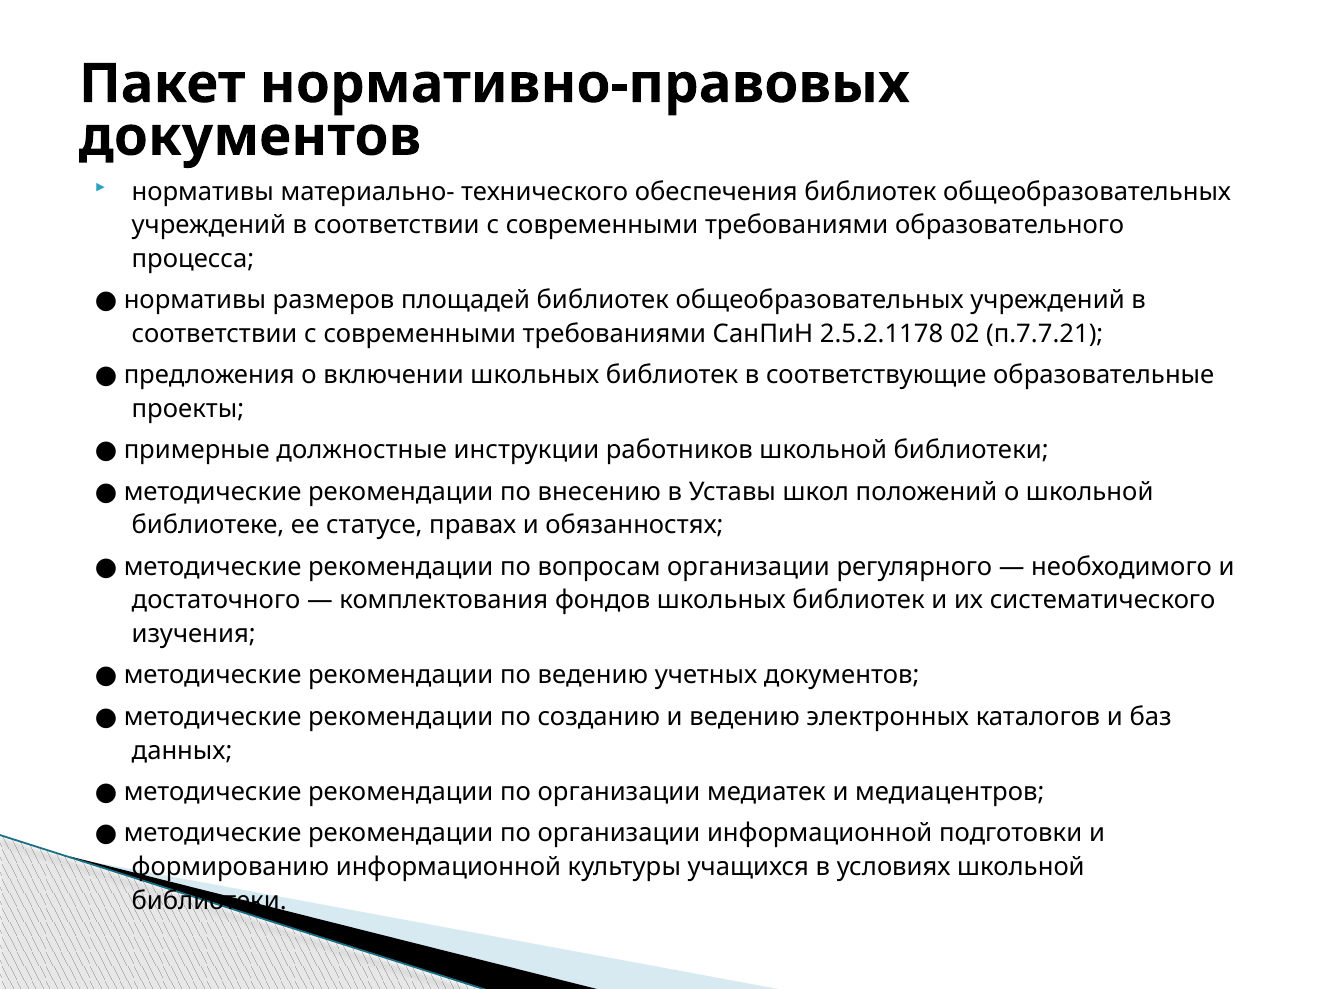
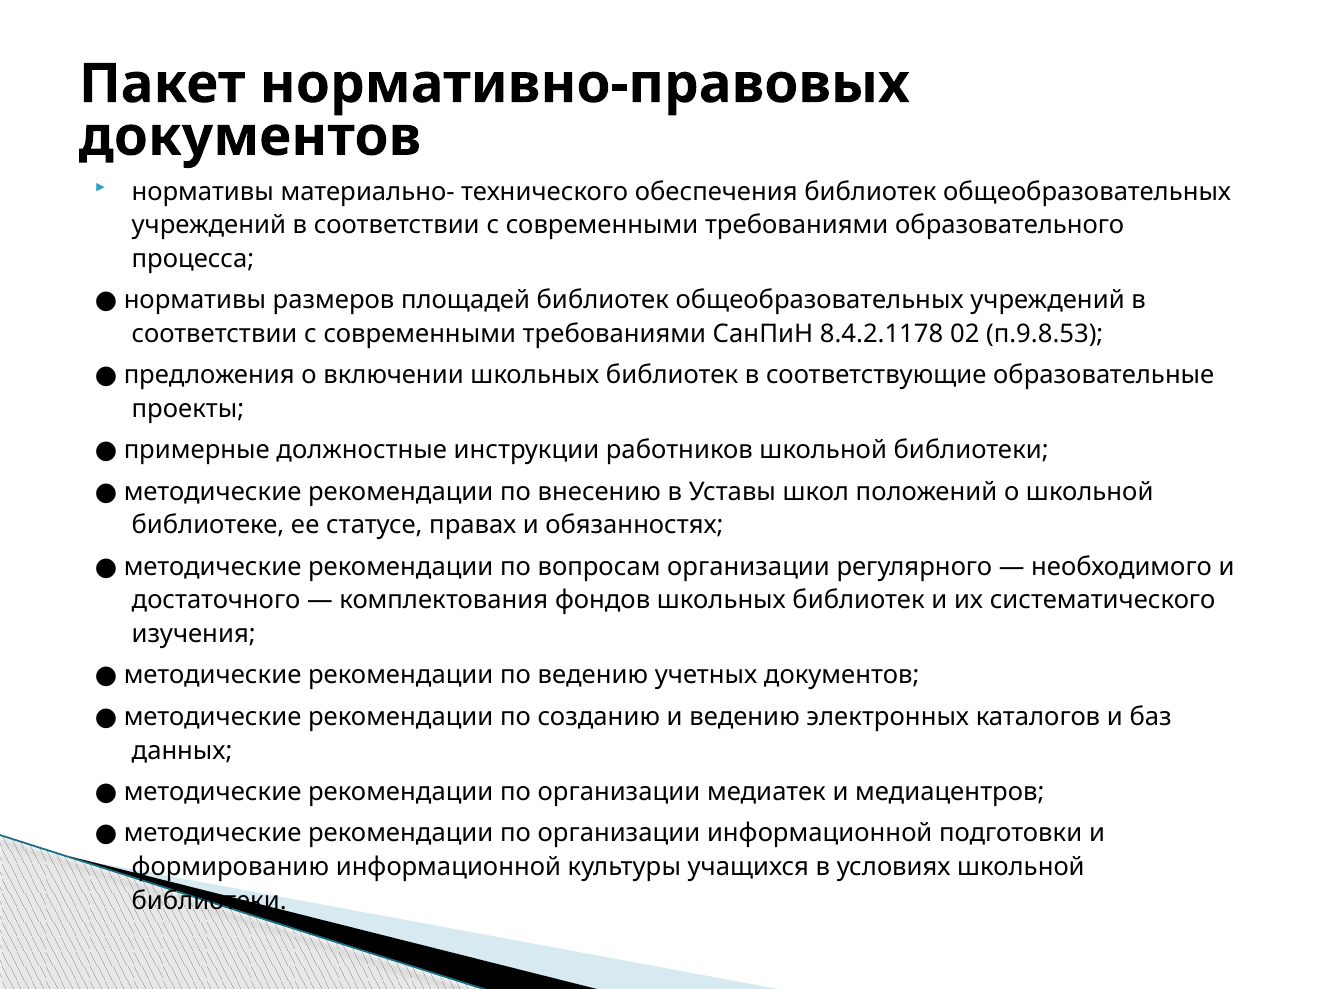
2.5.2.1178: 2.5.2.1178 -> 8.4.2.1178
п.7.7.21: п.7.7.21 -> п.9.8.53
